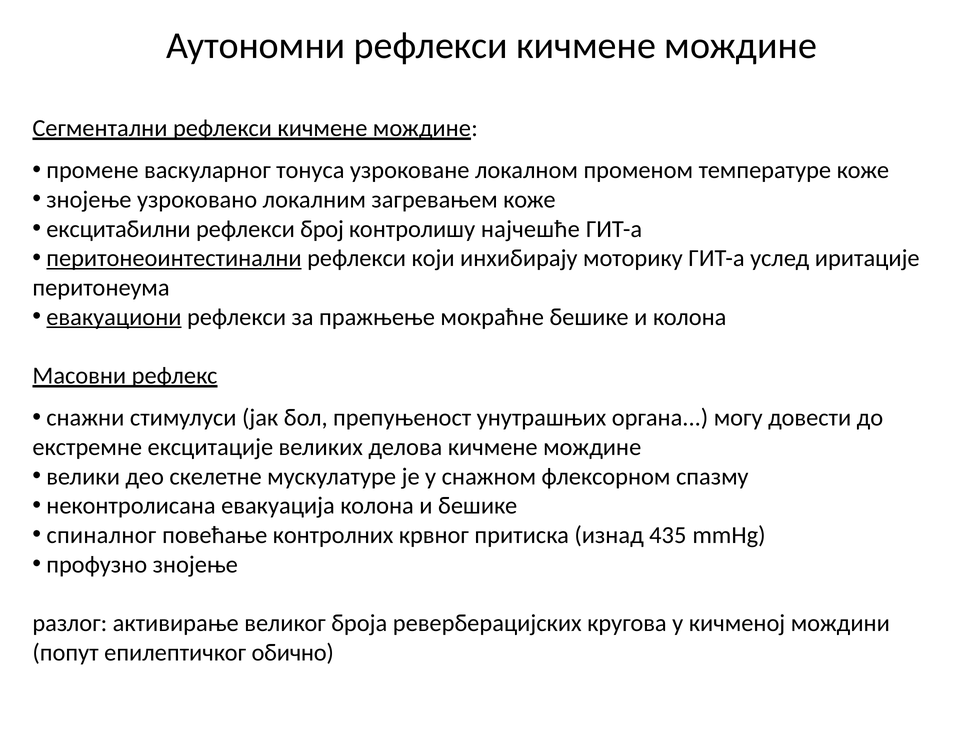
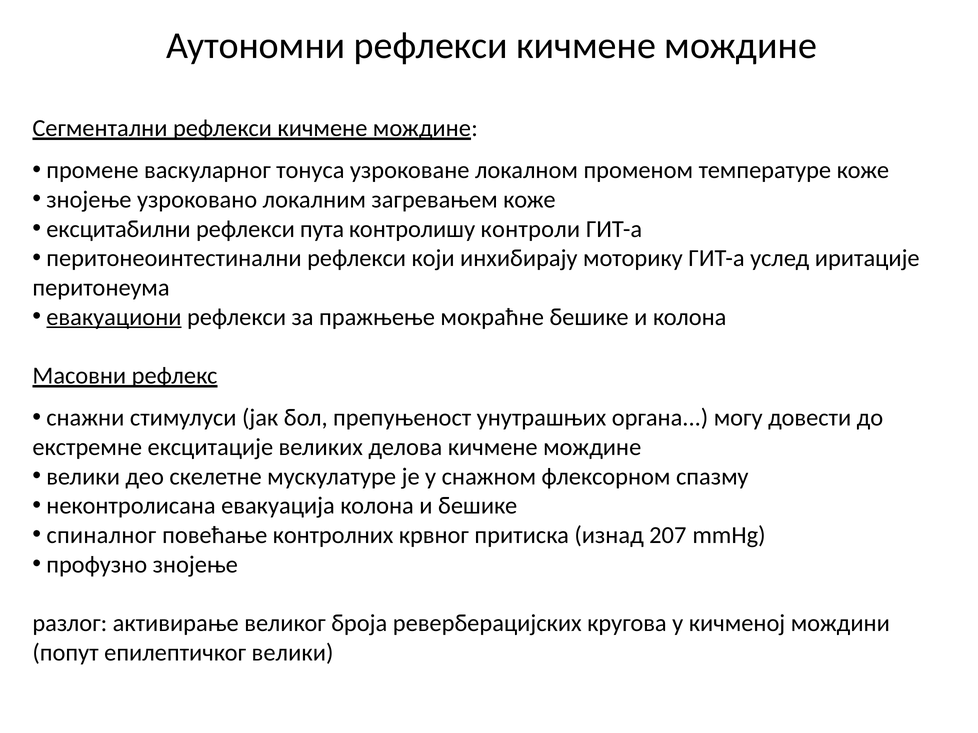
број: број -> пута
најчешће: најчешће -> контроли
перитонеоинтестинални underline: present -> none
435: 435 -> 207
епилептичког обично: обично -> велики
